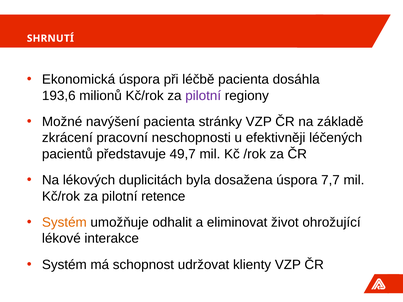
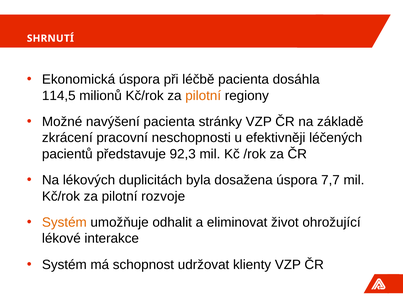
193,6: 193,6 -> 114,5
pilotní at (203, 96) colour: purple -> orange
49,7: 49,7 -> 92,3
retence: retence -> rozvoje
